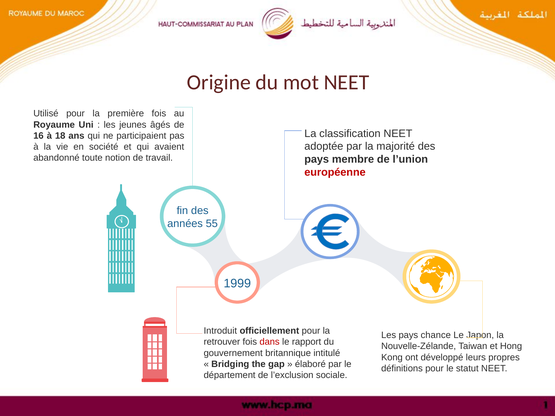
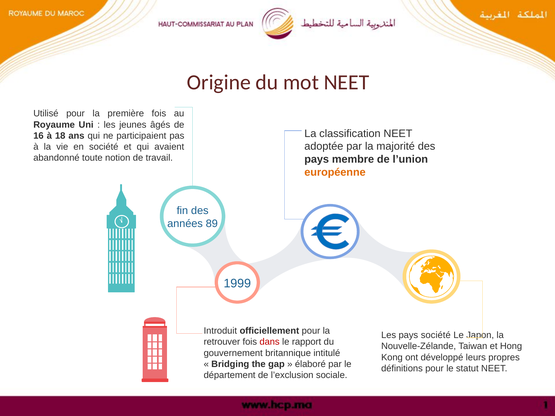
européenne colour: red -> orange
55: 55 -> 89
pays chance: chance -> société
